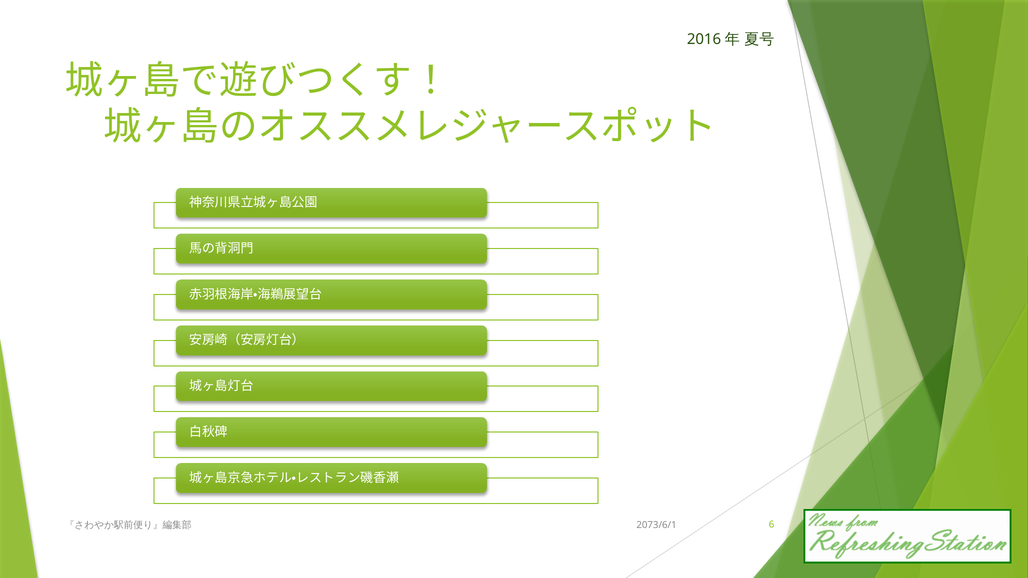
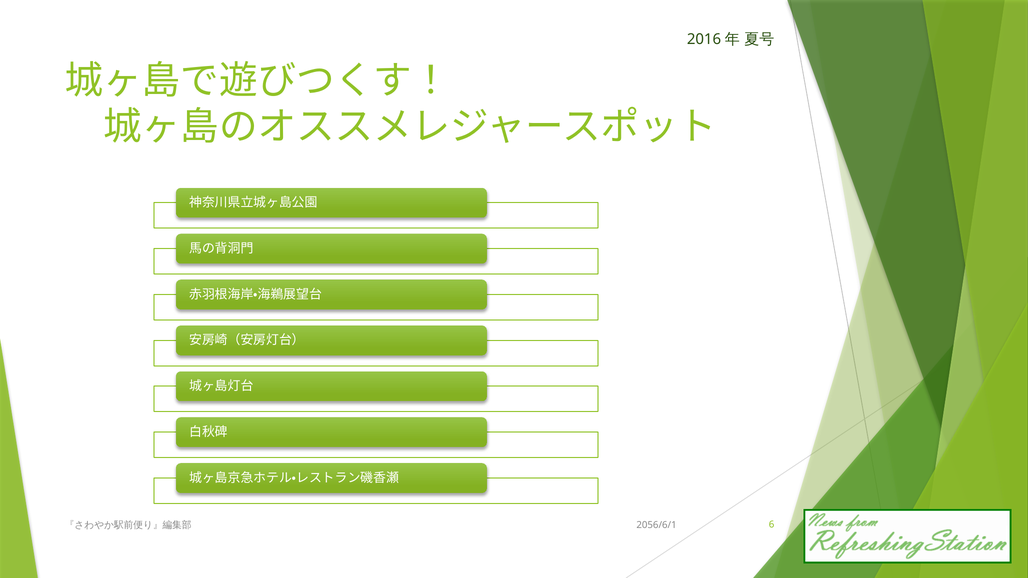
2073/6/1: 2073/6/1 -> 2056/6/1
